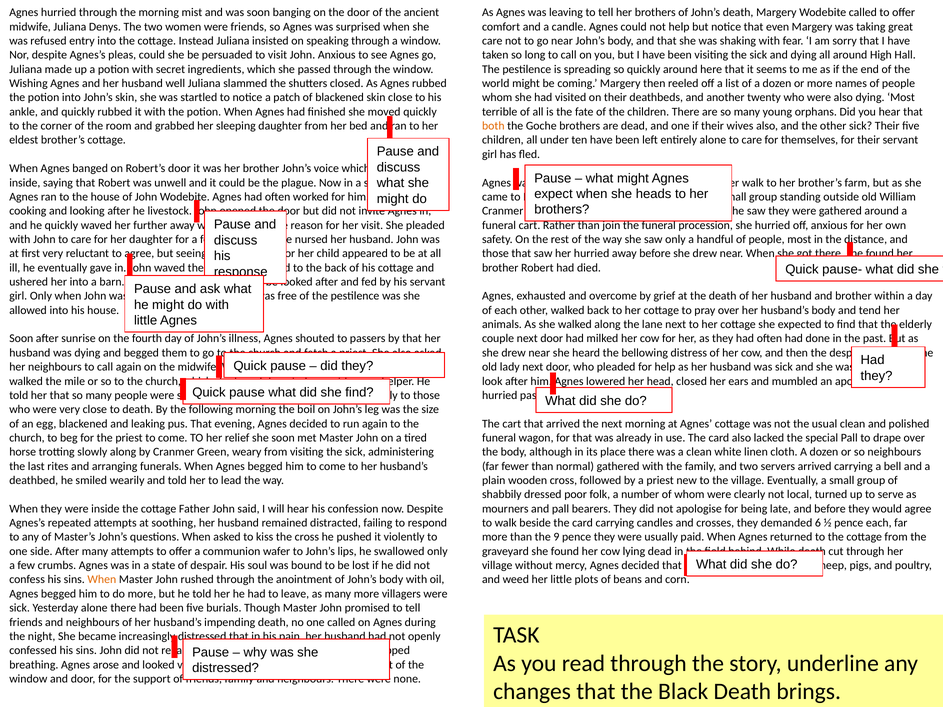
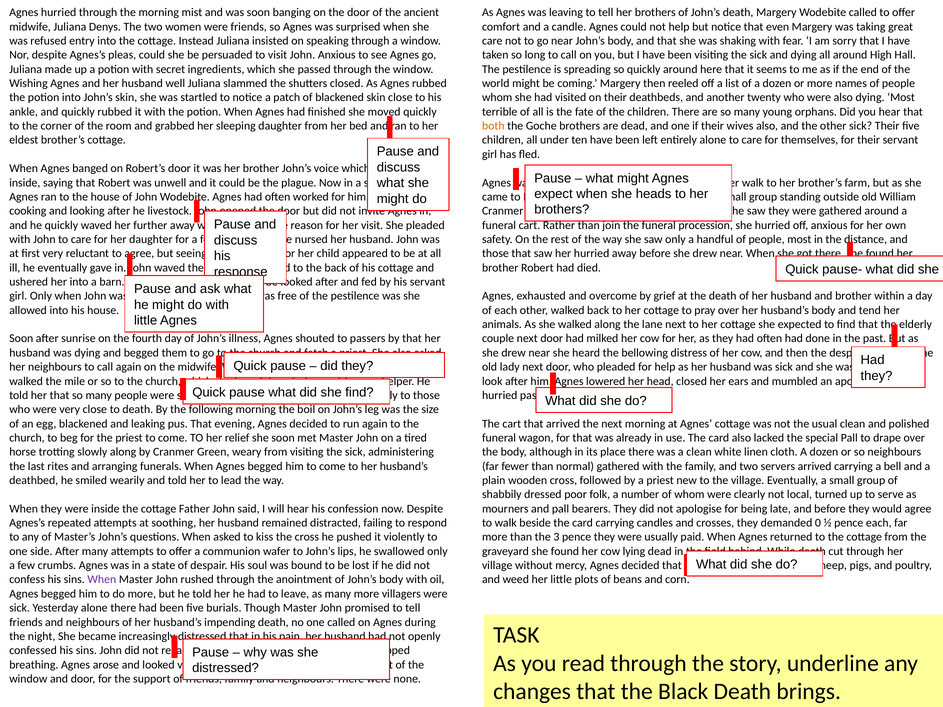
6: 6 -> 0
9: 9 -> 3
When at (102, 580) colour: orange -> purple
